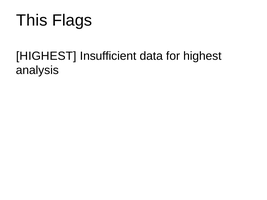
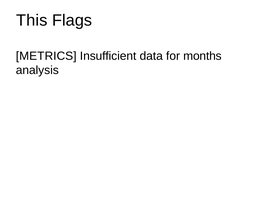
HIGHEST at (46, 56): HIGHEST -> METRICS
for highest: highest -> months
